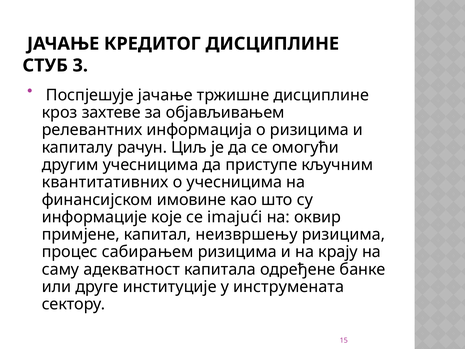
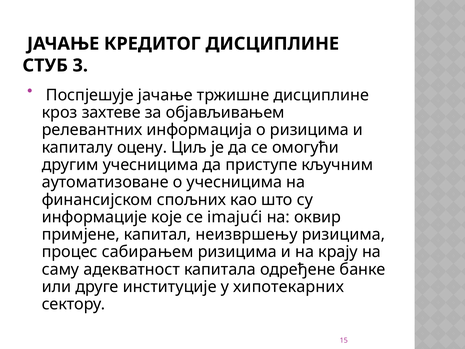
рачун: рачун -> оцену
квантитативних: квантитативних -> аутоматизоване
имовине: имовине -> спољних
инструмената: инструмената -> хипотекарних
